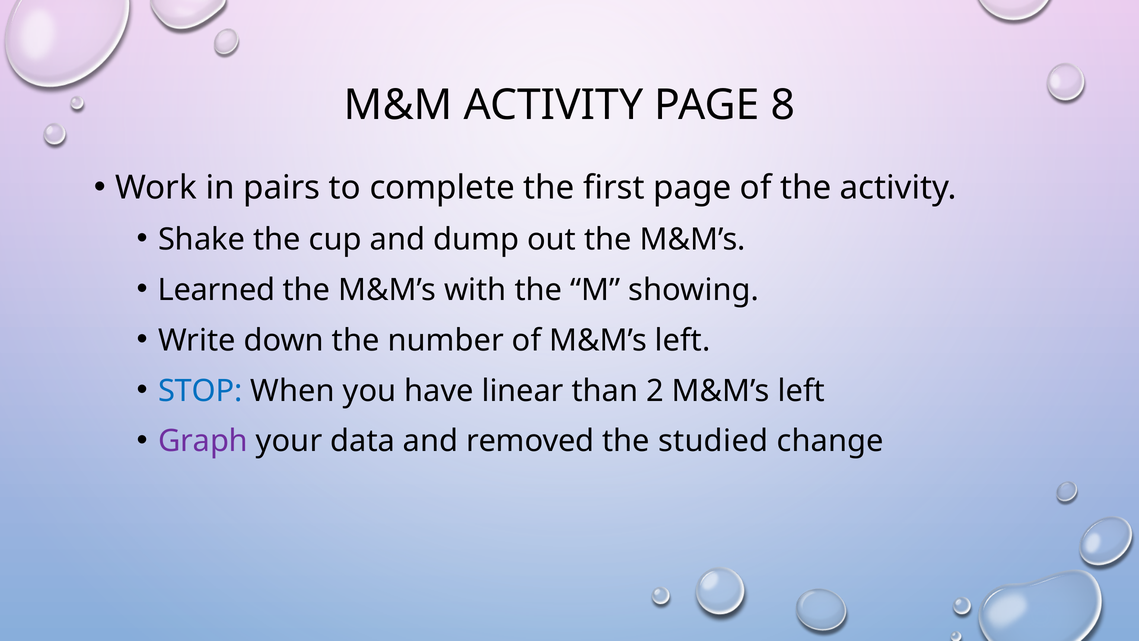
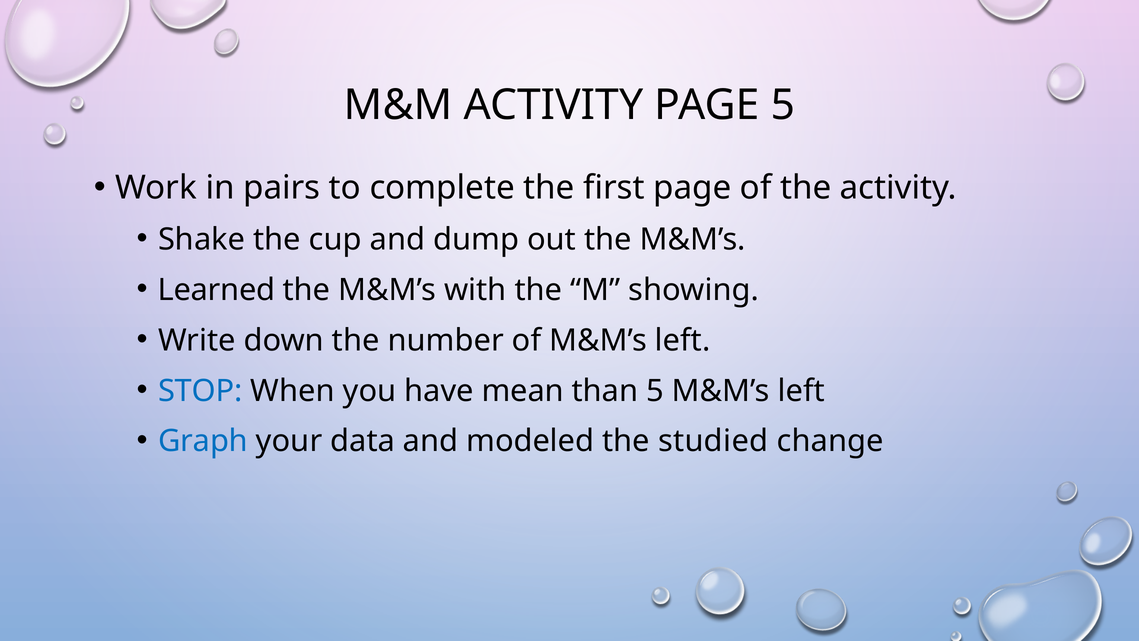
PAGE 8: 8 -> 5
linear: linear -> mean
than 2: 2 -> 5
Graph colour: purple -> blue
removed: removed -> modeled
